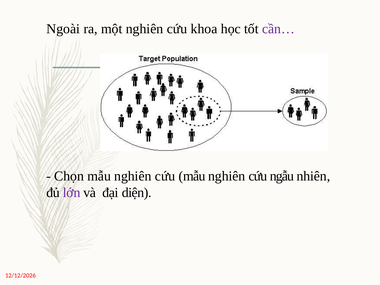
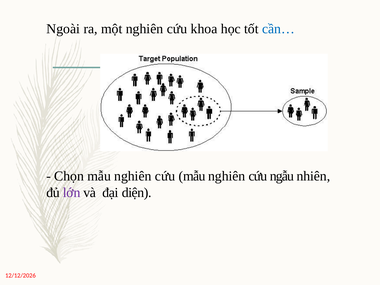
cần… colour: purple -> blue
